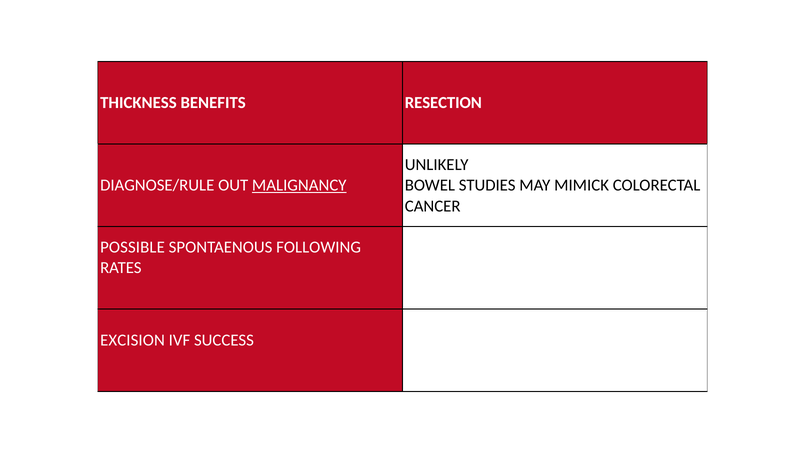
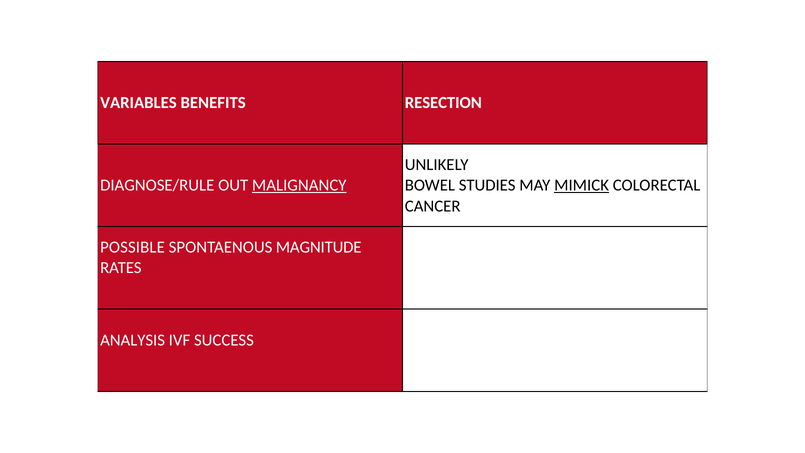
THICKNESS: THICKNESS -> VARIABLES
MIMICK underline: none -> present
FOLLOWING: FOLLOWING -> MAGNITUDE
EXCISION: EXCISION -> ANALYSIS
